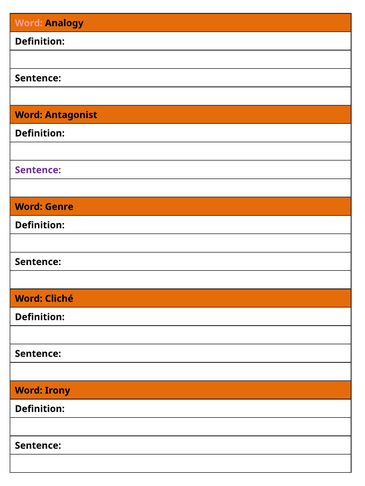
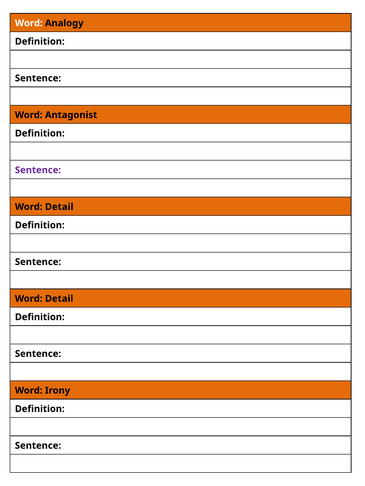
Word at (29, 23) colour: pink -> white
Genre at (59, 207): Genre -> Detail
Cliché at (59, 299): Cliché -> Detail
